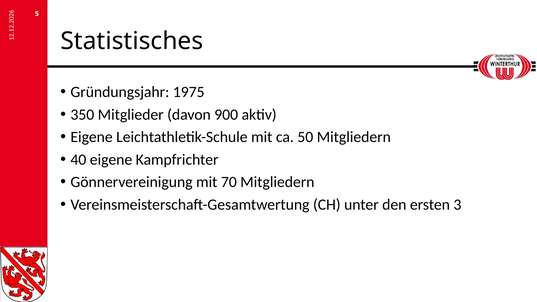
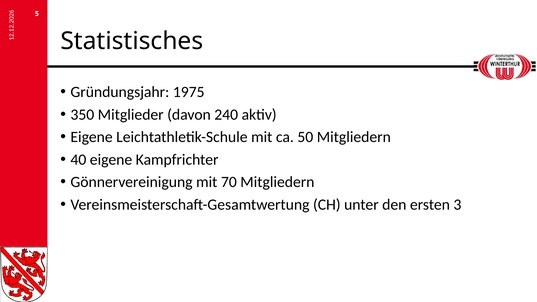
900: 900 -> 240
